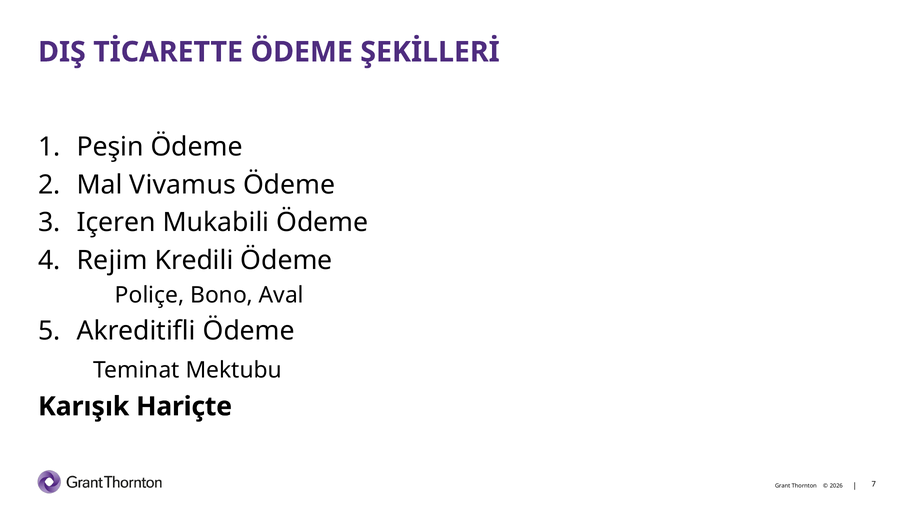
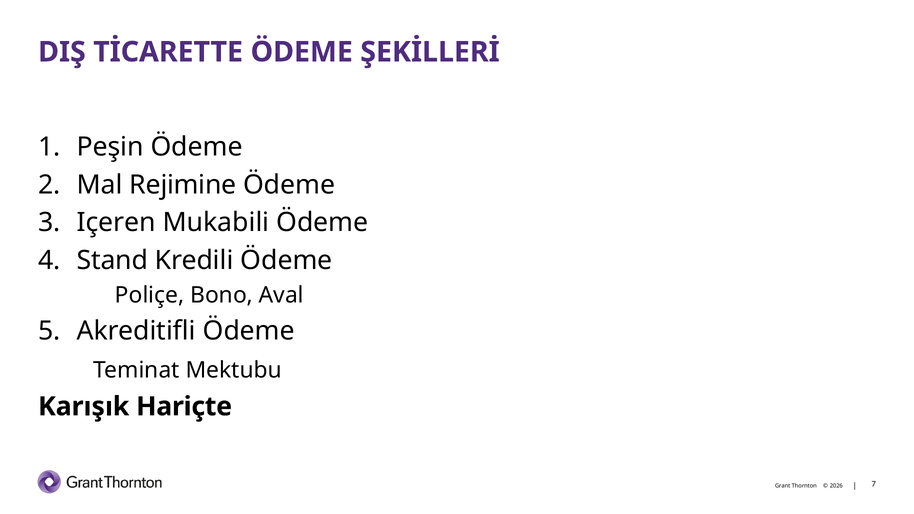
Vivamus: Vivamus -> Rejimine
Rejim: Rejim -> Stand
